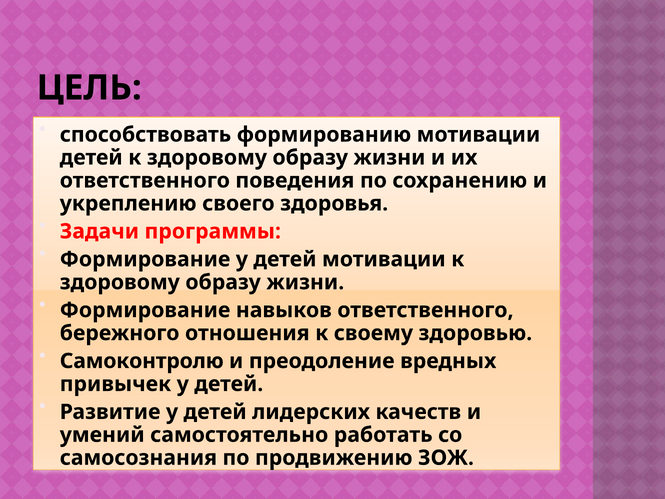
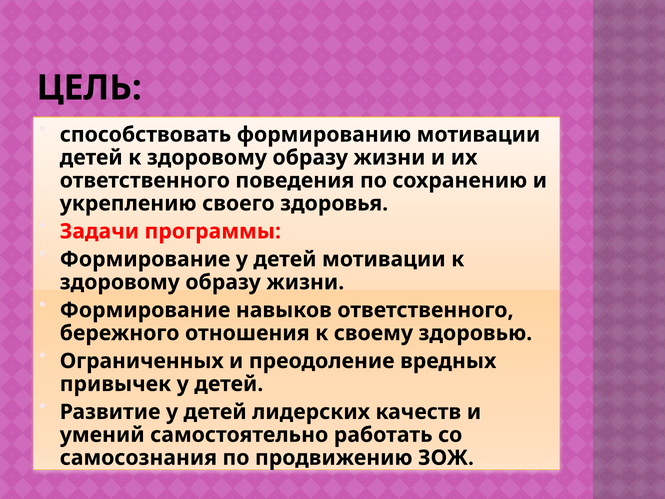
Самоконтролю: Самоконтролю -> Ограниченных
